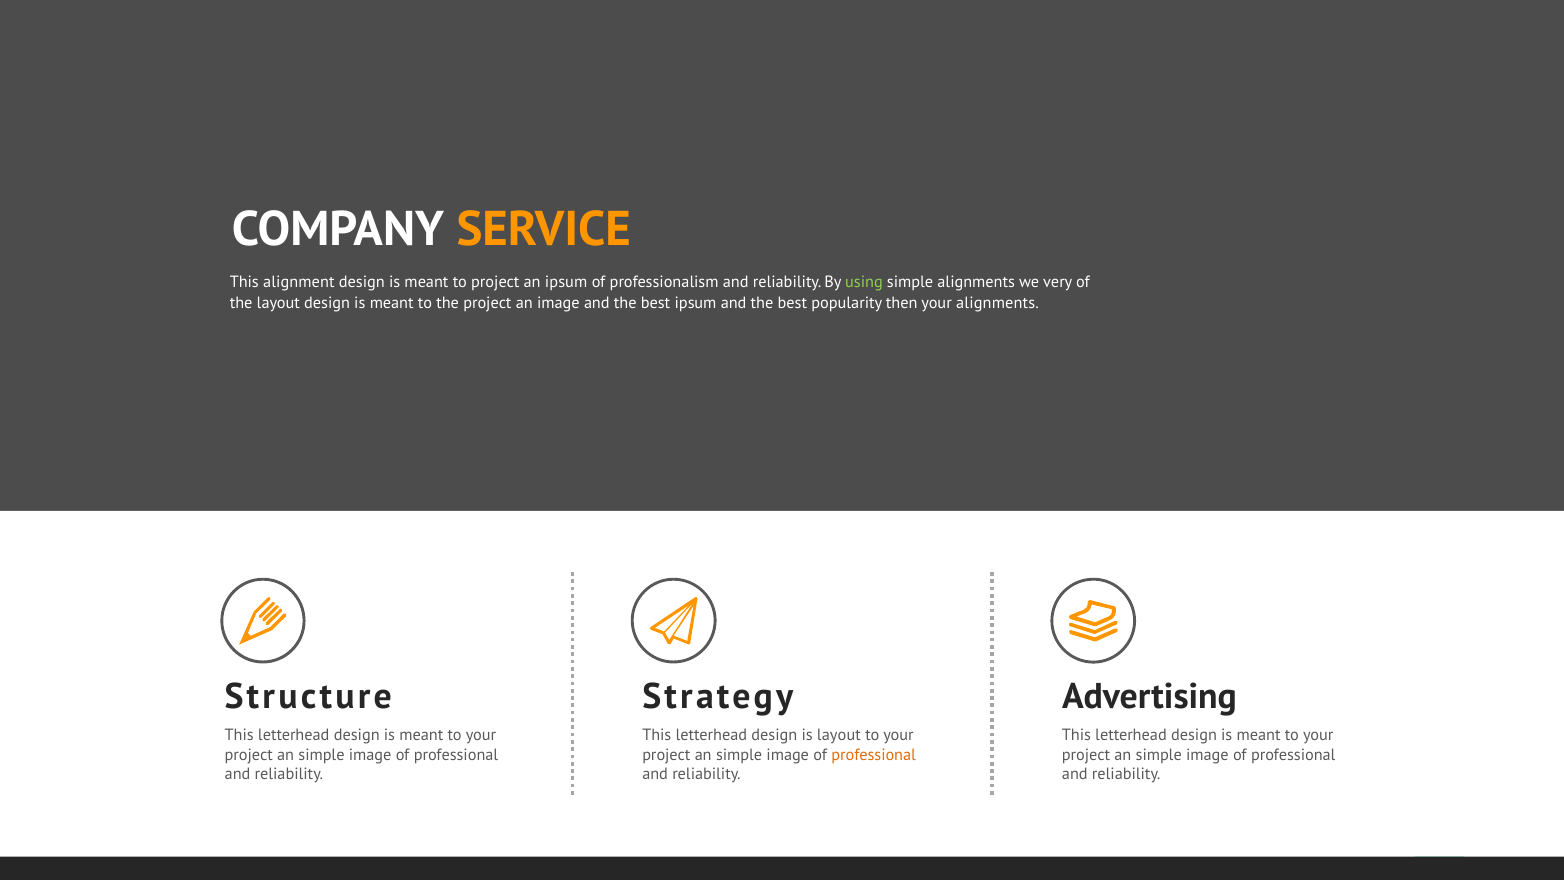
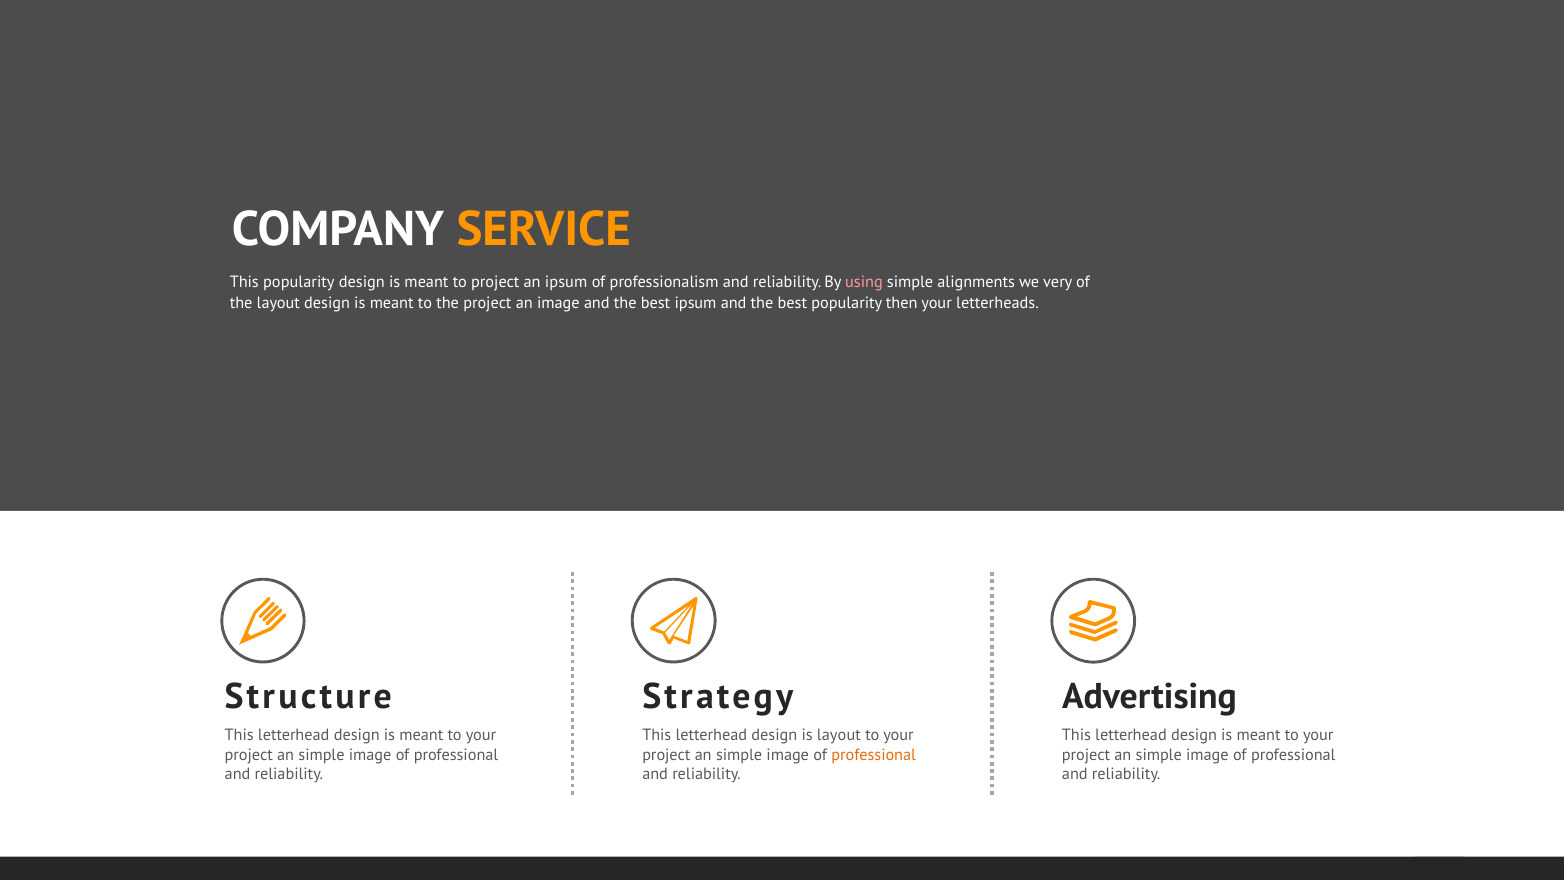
This alignment: alignment -> popularity
using colour: light green -> pink
your alignments: alignments -> letterheads
